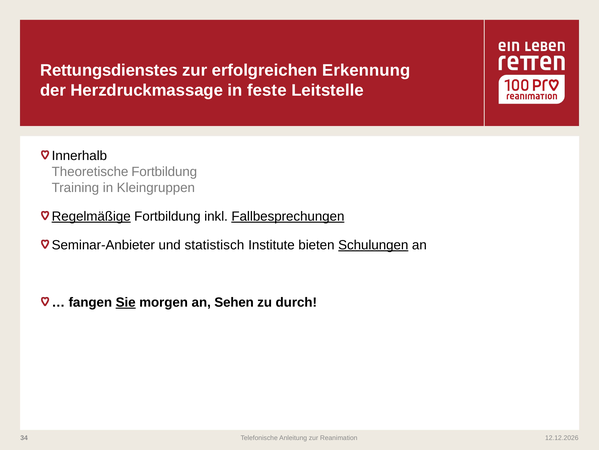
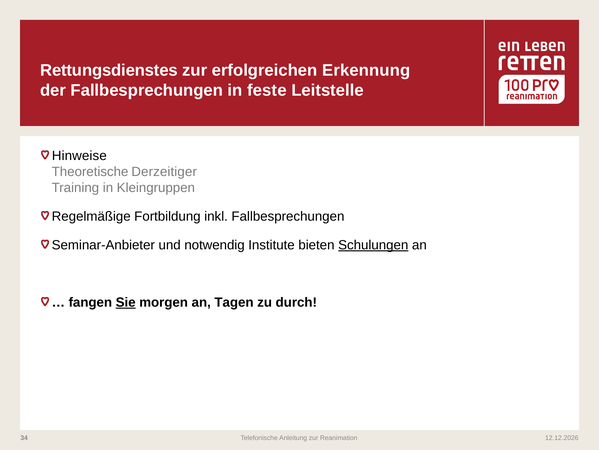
der Herzdruckmassage: Herzdruckmassage -> Fallbesprechungen
Innerhalb: Innerhalb -> Hinweise
Theoretische Fortbildung: Fortbildung -> Derzeitiger
Regelmäßige underline: present -> none
Fallbesprechungen at (288, 216) underline: present -> none
statistisch: statistisch -> notwendig
Sehen: Sehen -> Tagen
